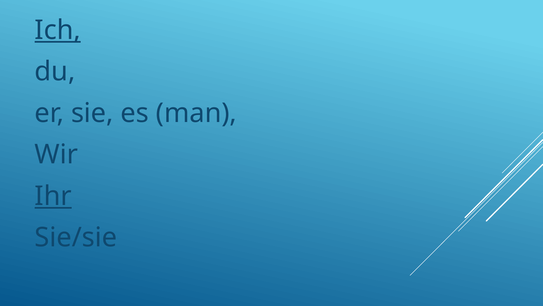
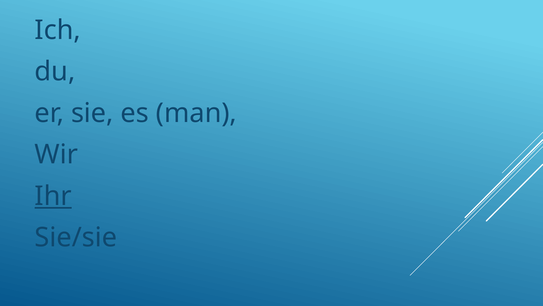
Ich underline: present -> none
